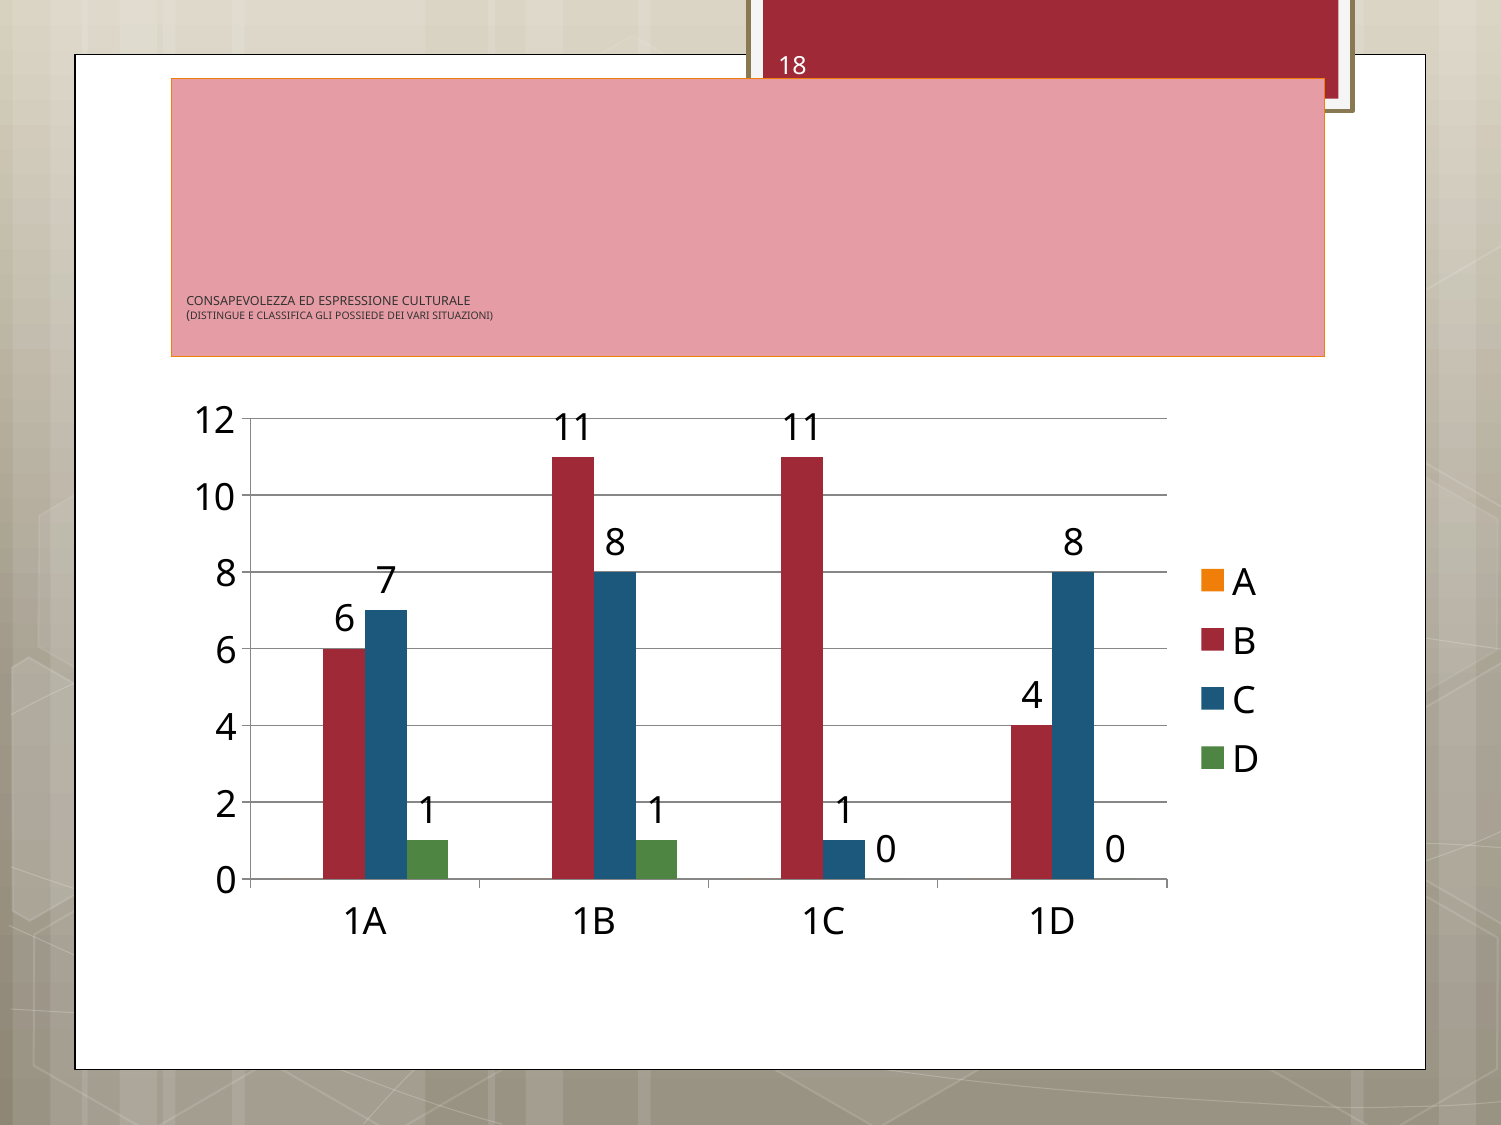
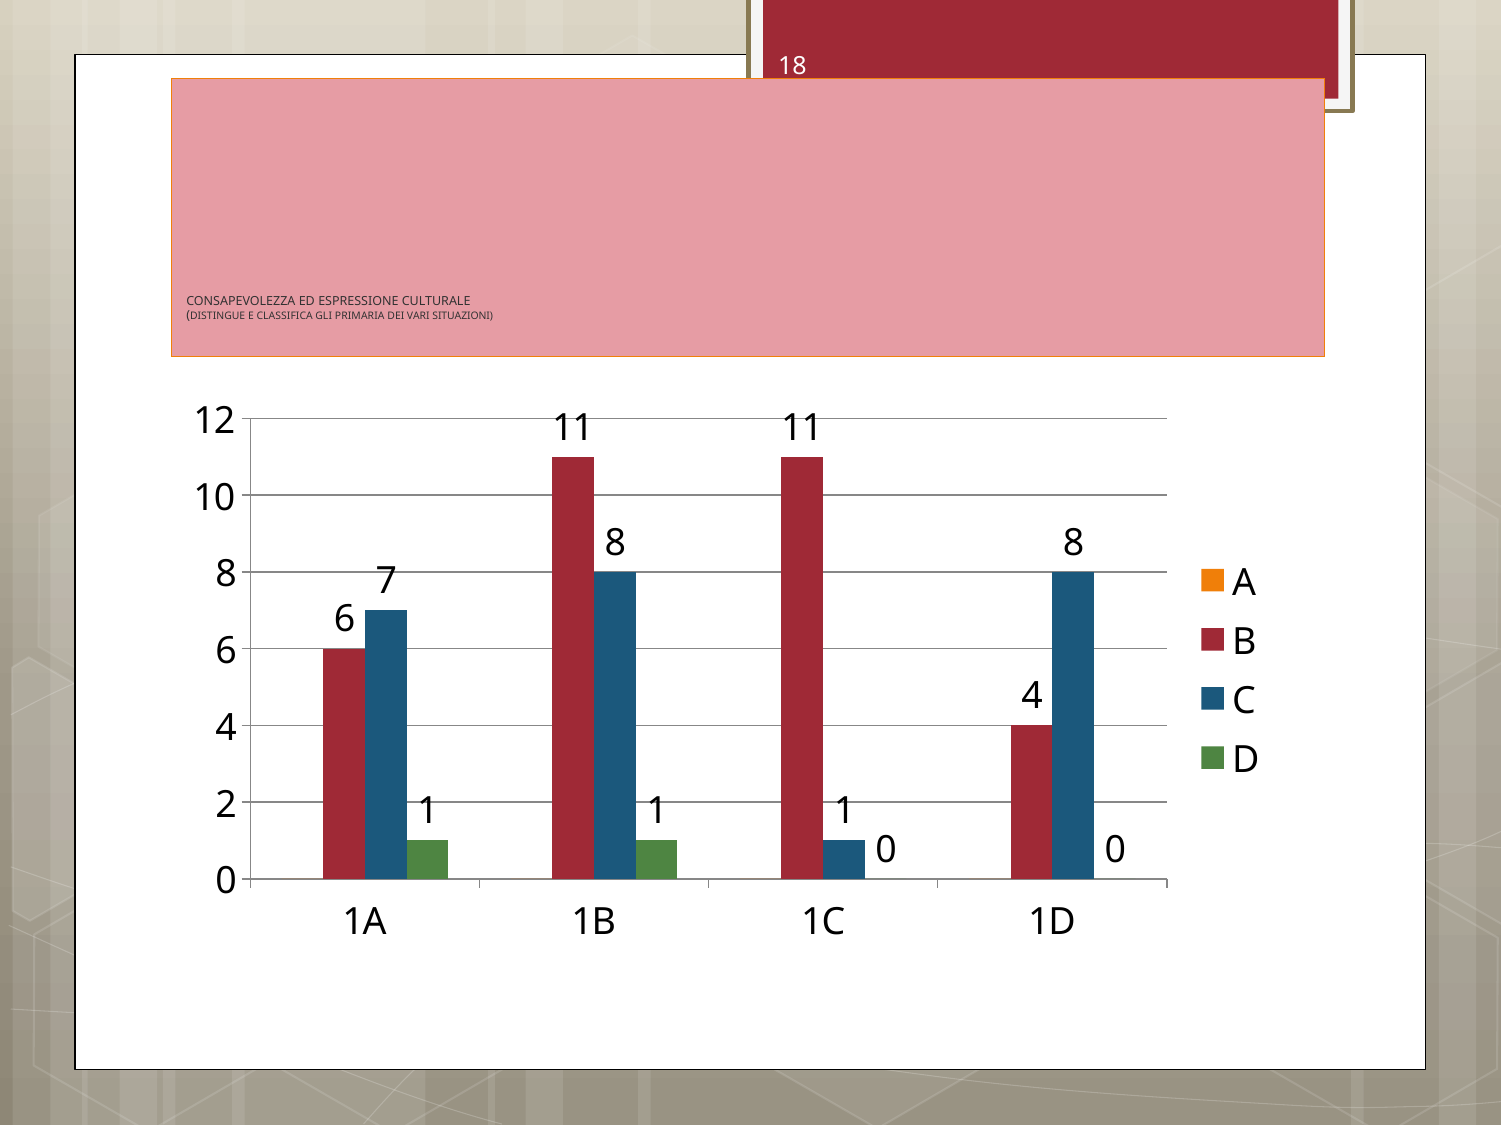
POSSIEDE: POSSIEDE -> PRIMARIA
